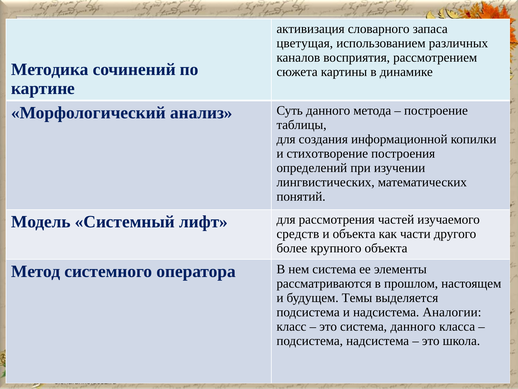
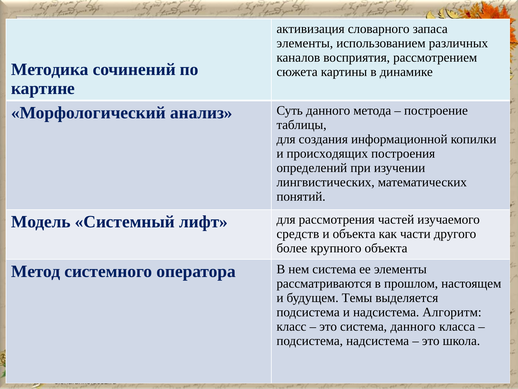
цветущая at (305, 43): цветущая -> элементы
стихотворение: стихотворение -> происходящих
Аналогии: Аналогии -> Алгоритм
